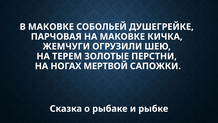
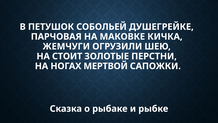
В МАКОВКЕ: МАКОВКЕ -> ПЕТУШОК
ТЕРЕМ: ТЕРЕМ -> СТОИТ
